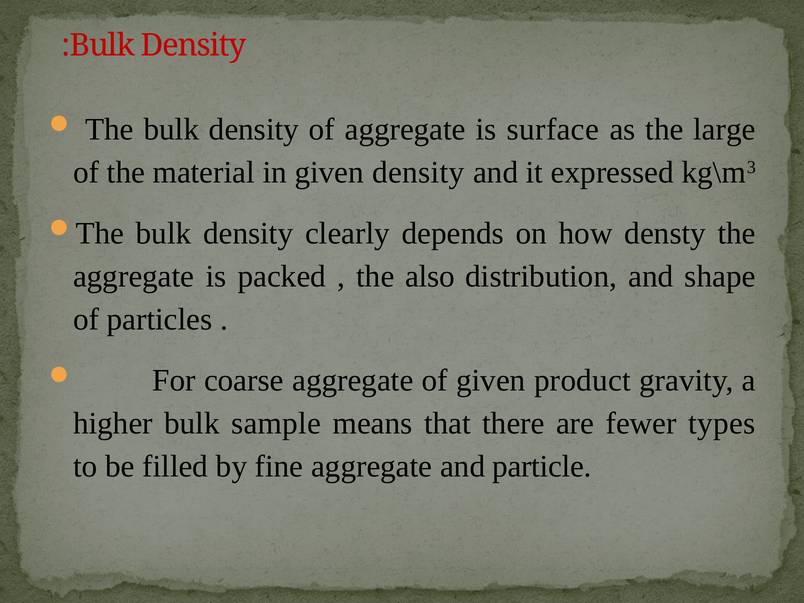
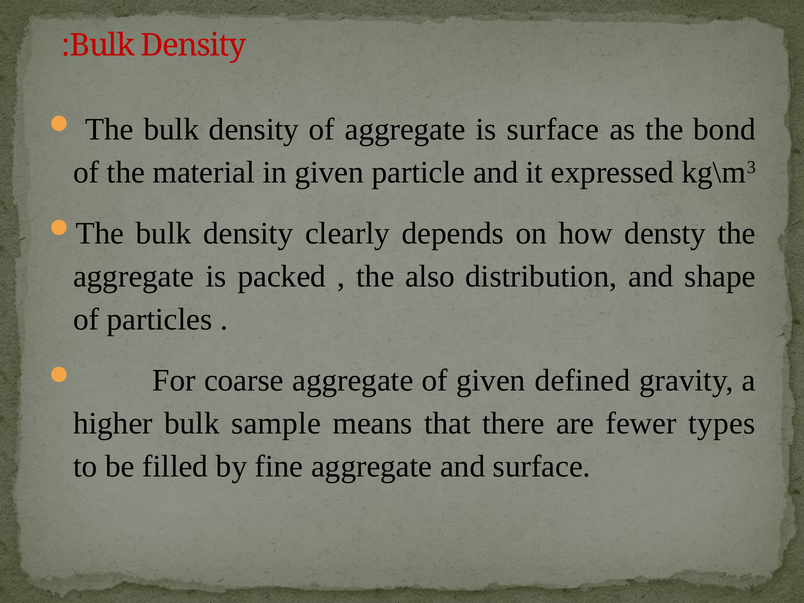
large: large -> bond
given density: density -> particle
product: product -> defined
and particle: particle -> surface
